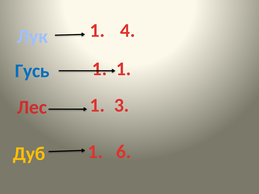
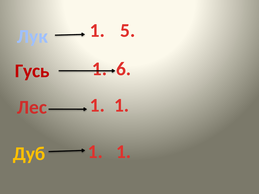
4: 4 -> 5
1 at (124, 69): 1 -> 6
Гусь colour: blue -> red
3 at (122, 105): 3 -> 1
6 at (124, 152): 6 -> 1
